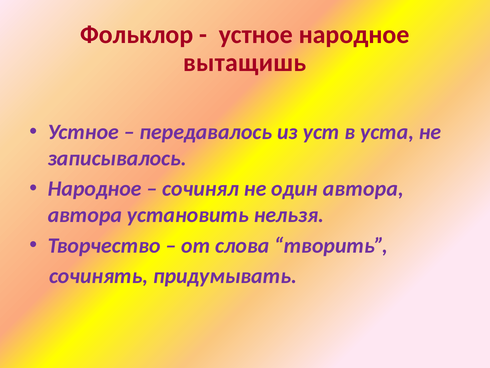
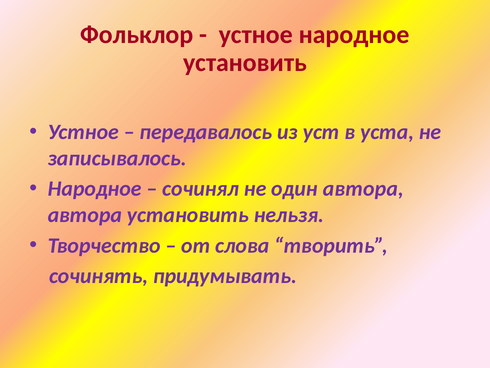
вытащишь at (245, 63): вытащишь -> установить
